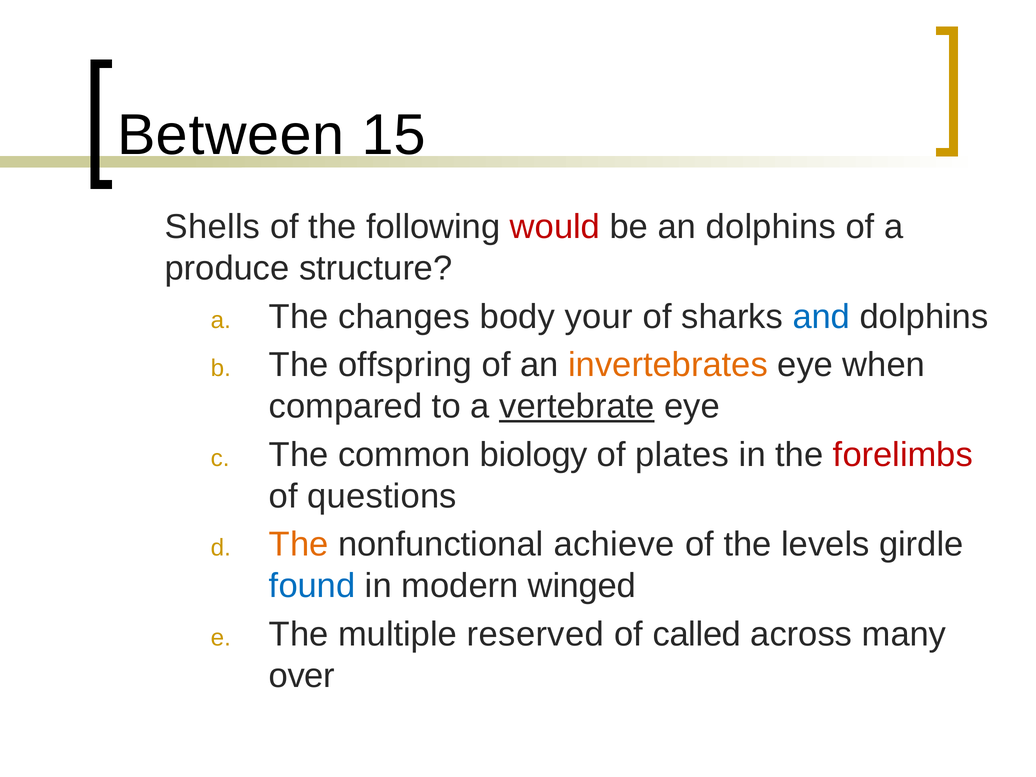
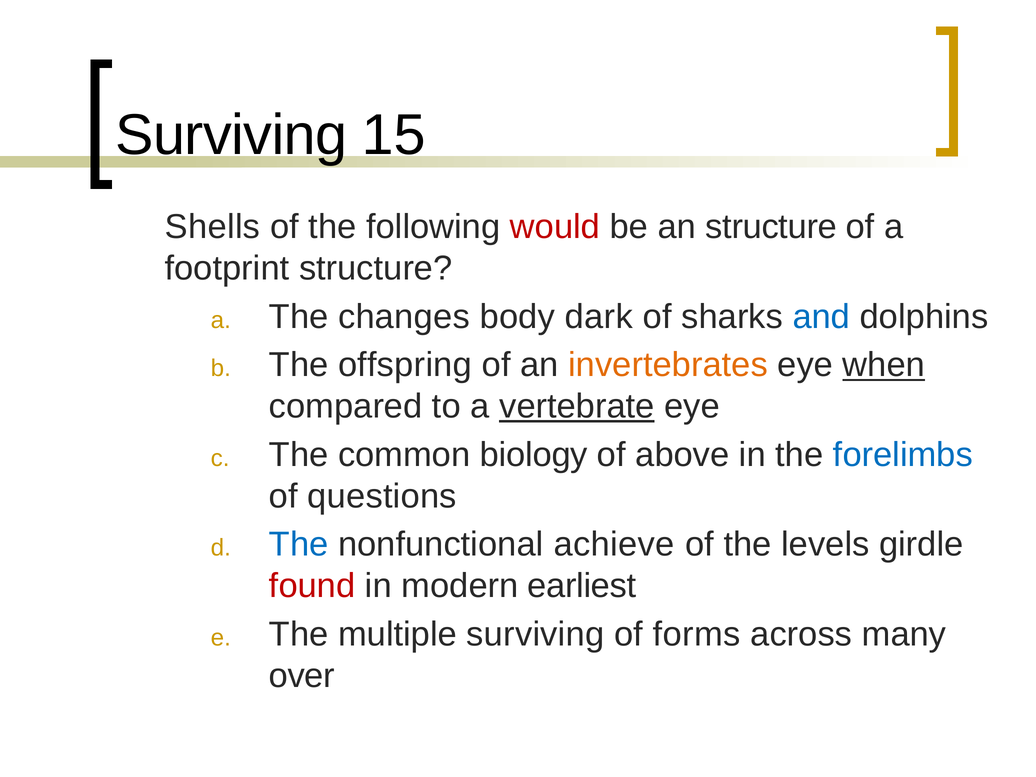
Between at (231, 135): Between -> Surviving
an dolphins: dolphins -> structure
produce: produce -> footprint
your: your -> dark
when underline: none -> present
plates: plates -> above
forelimbs colour: red -> blue
The at (299, 545) colour: orange -> blue
found colour: blue -> red
winged: winged -> earliest
multiple reserved: reserved -> surviving
called: called -> forms
